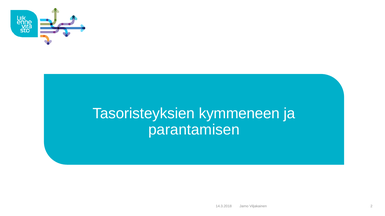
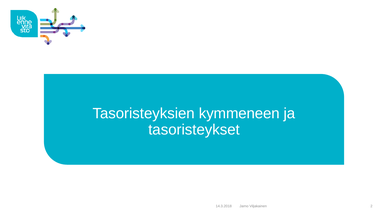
parantamisen: parantamisen -> tasoristeykset
